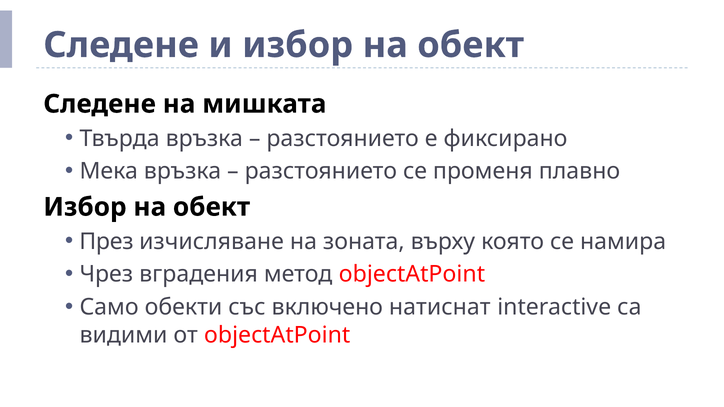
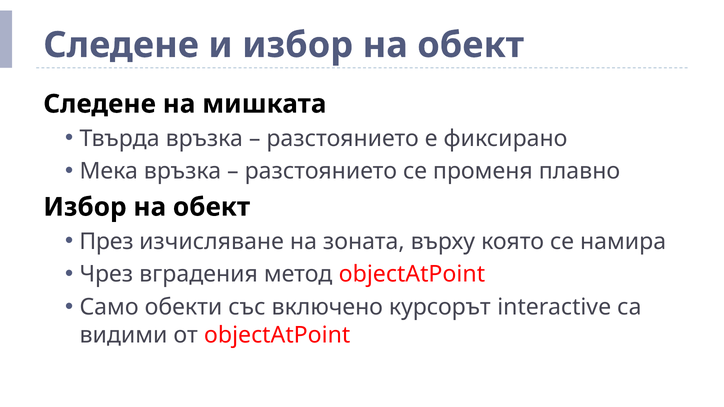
натиснат: натиснат -> курсорът
